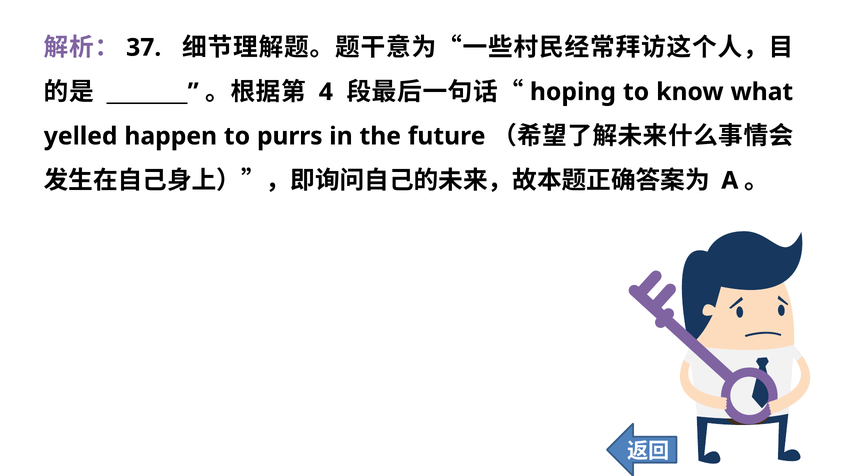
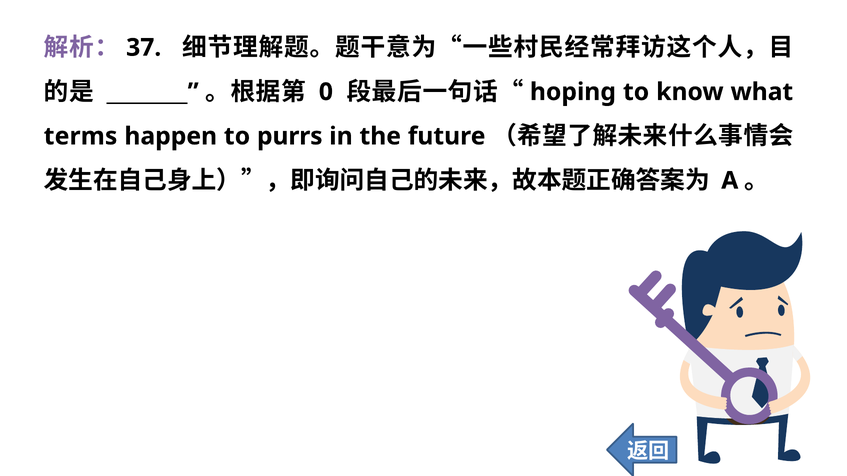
4: 4 -> 0
yelled: yelled -> terms
